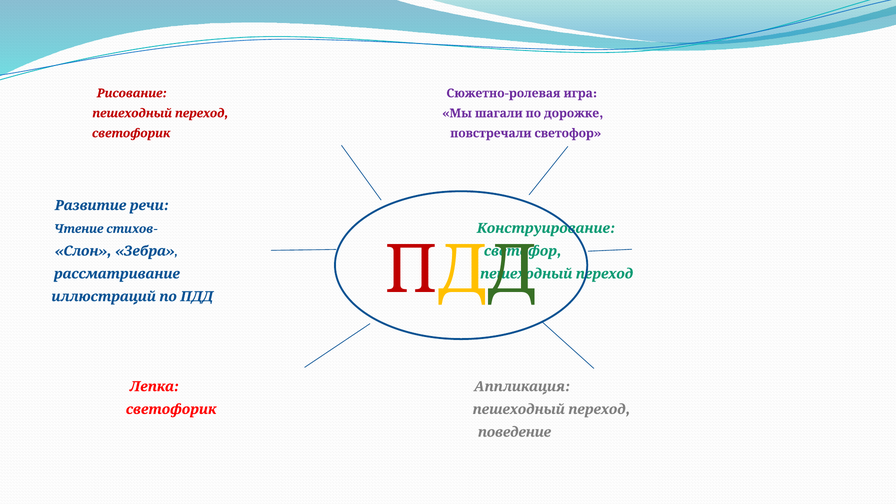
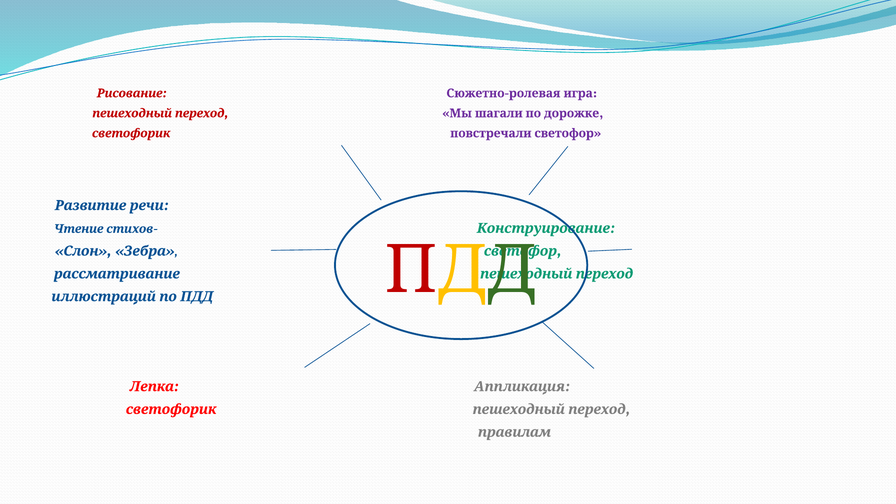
поведение: поведение -> правилам
